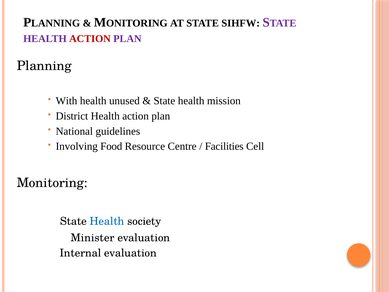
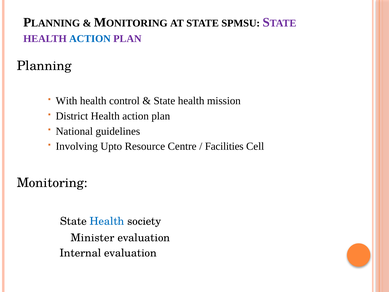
SIHFW: SIHFW -> SPMSU
ACTION at (90, 39) colour: red -> blue
unused: unused -> control
Food: Food -> Upto
